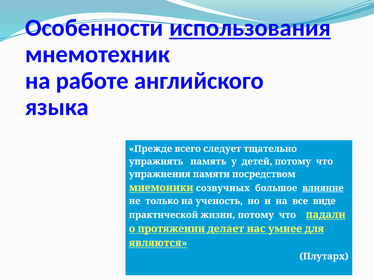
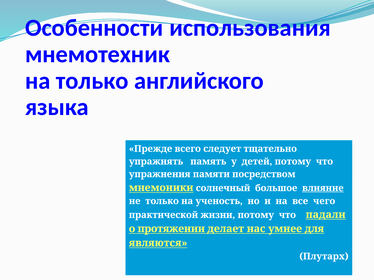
использования underline: present -> none
на работе: работе -> только
созвучных: созвучных -> солнечный
виде: виде -> чего
